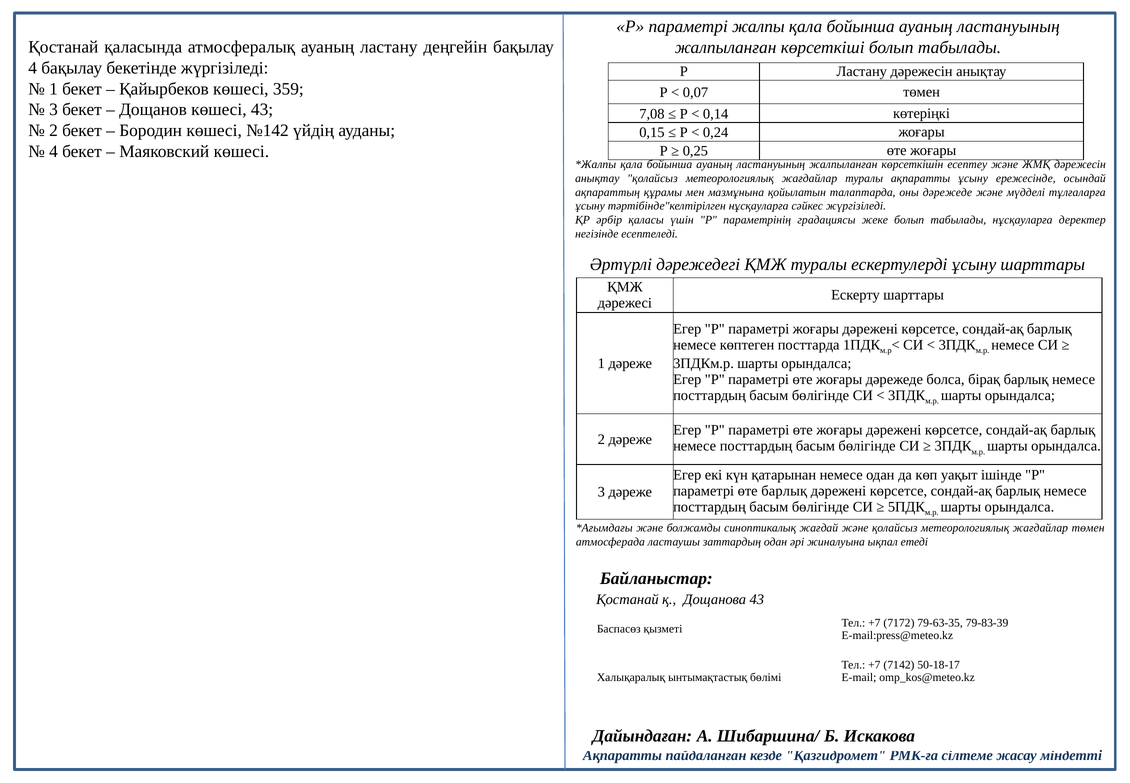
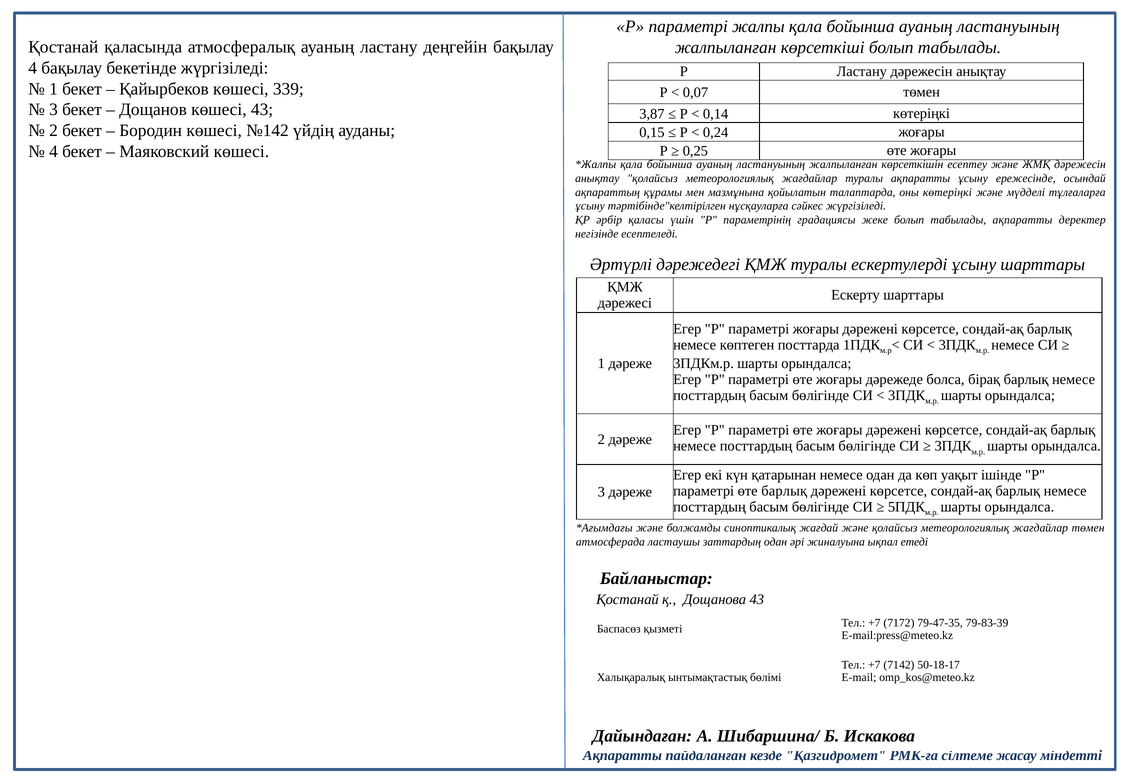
359: 359 -> 339
7,08: 7,08 -> 3,87
оны дәрежеде: дәрежеде -> көтеріңкі
табылады нұсқауларға: нұсқауларға -> ақпаратты
79-63-35: 79-63-35 -> 79-47-35
